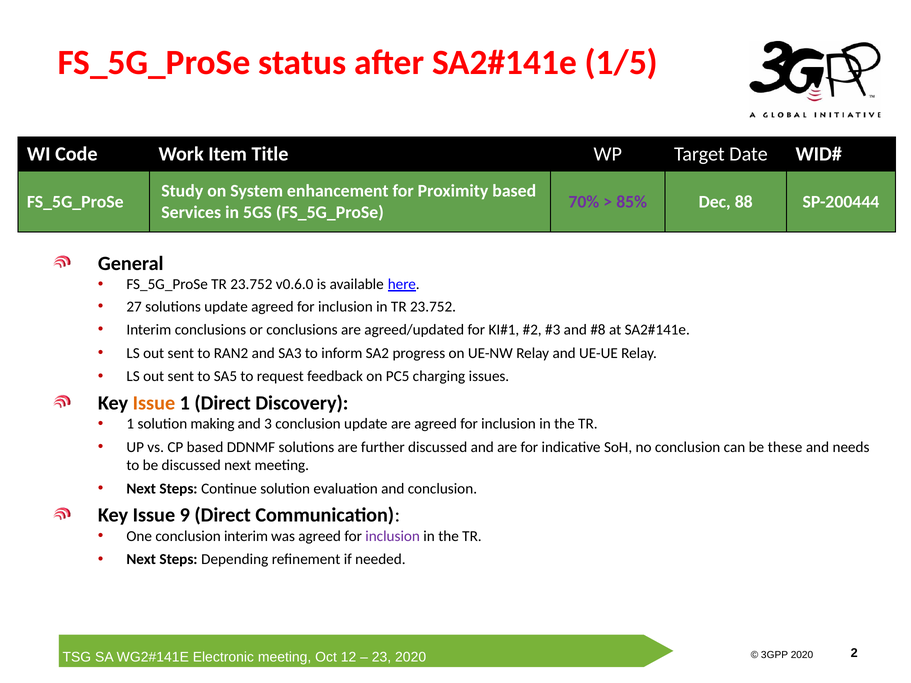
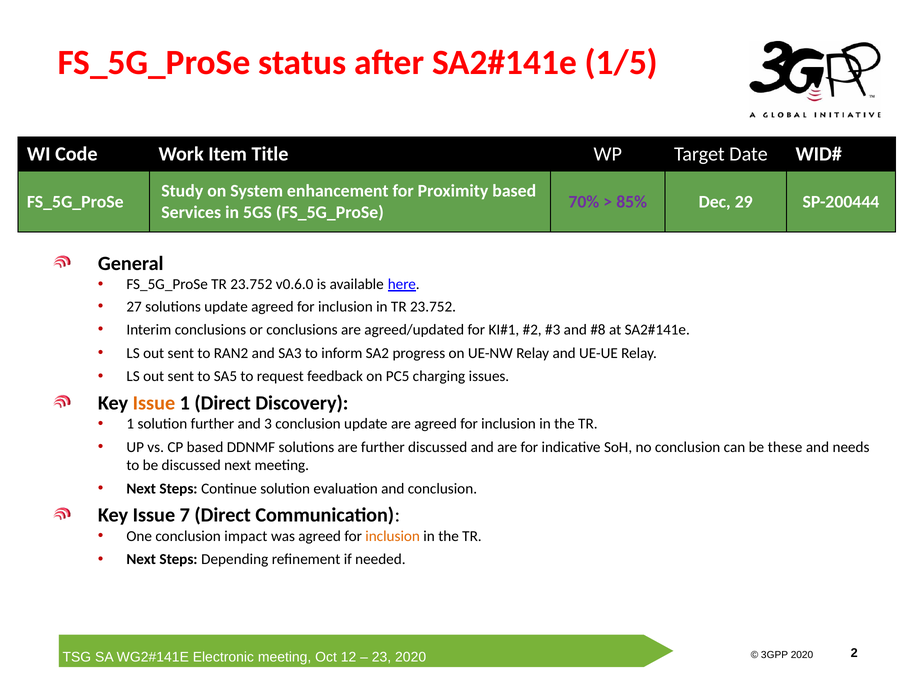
88: 88 -> 29
solution making: making -> further
9: 9 -> 7
conclusion interim: interim -> impact
inclusion at (393, 536) colour: purple -> orange
